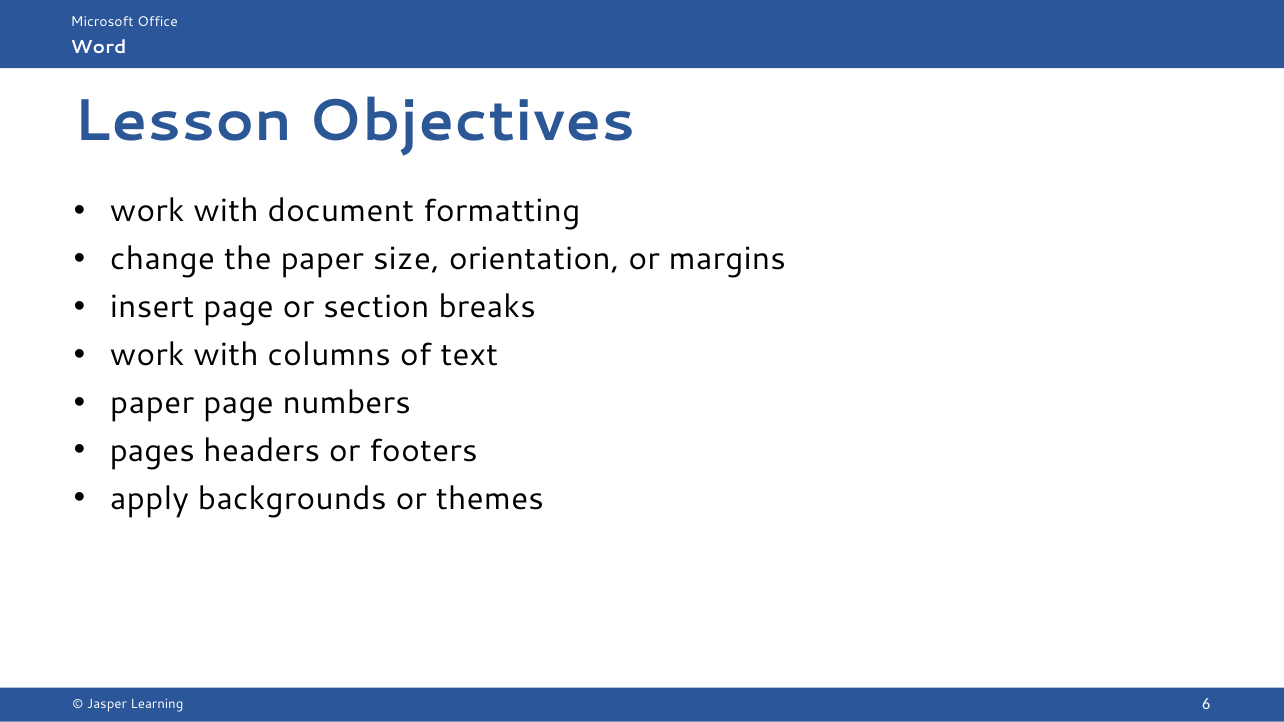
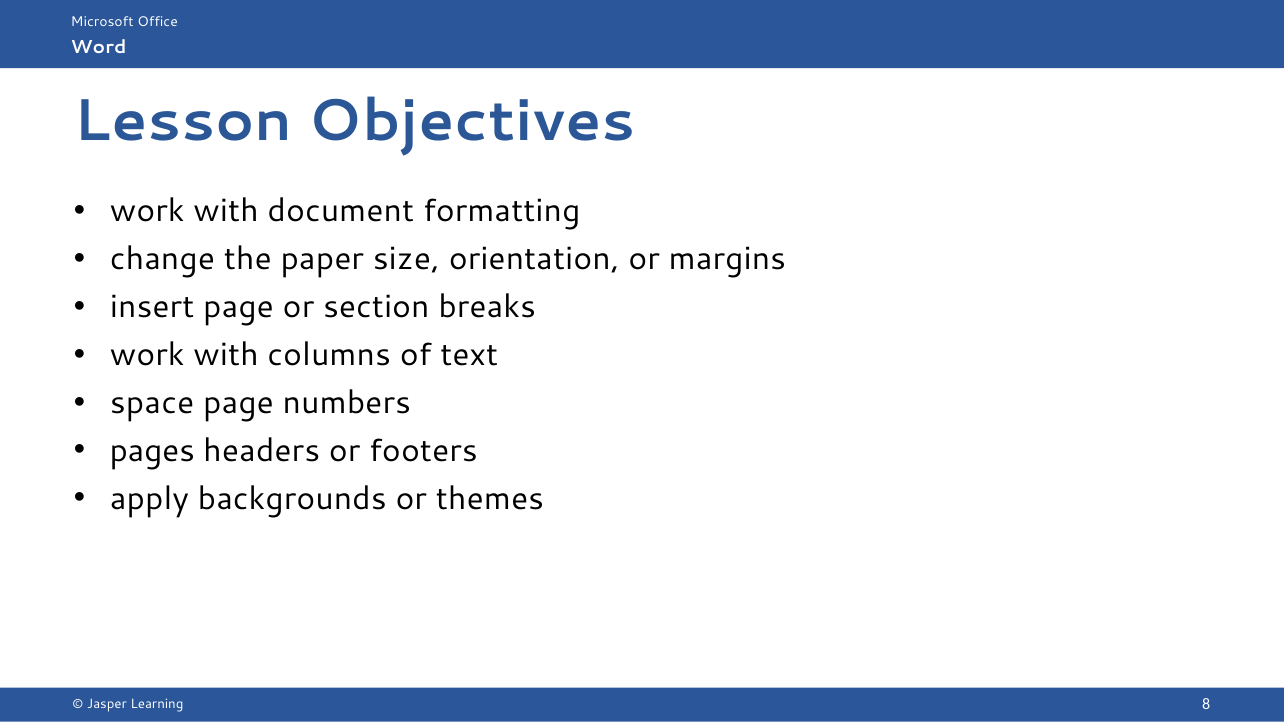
paper at (152, 403): paper -> space
6: 6 -> 8
